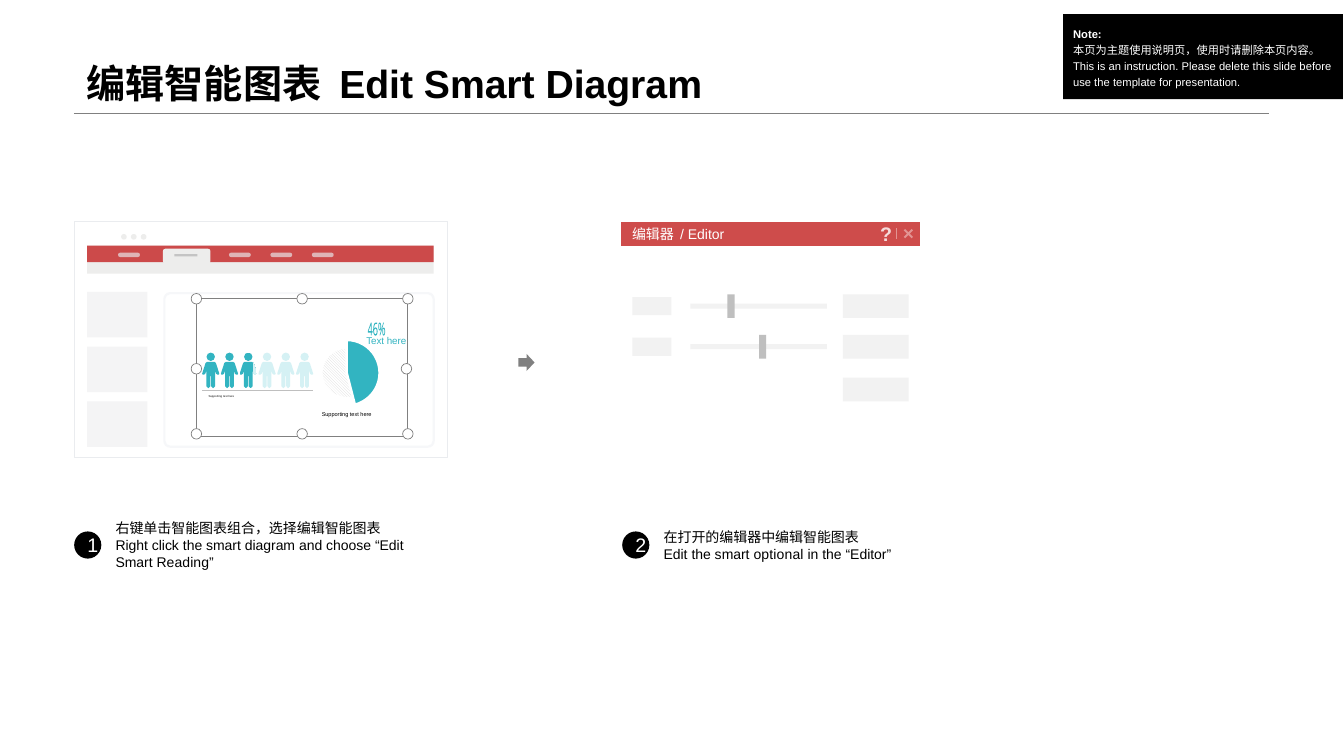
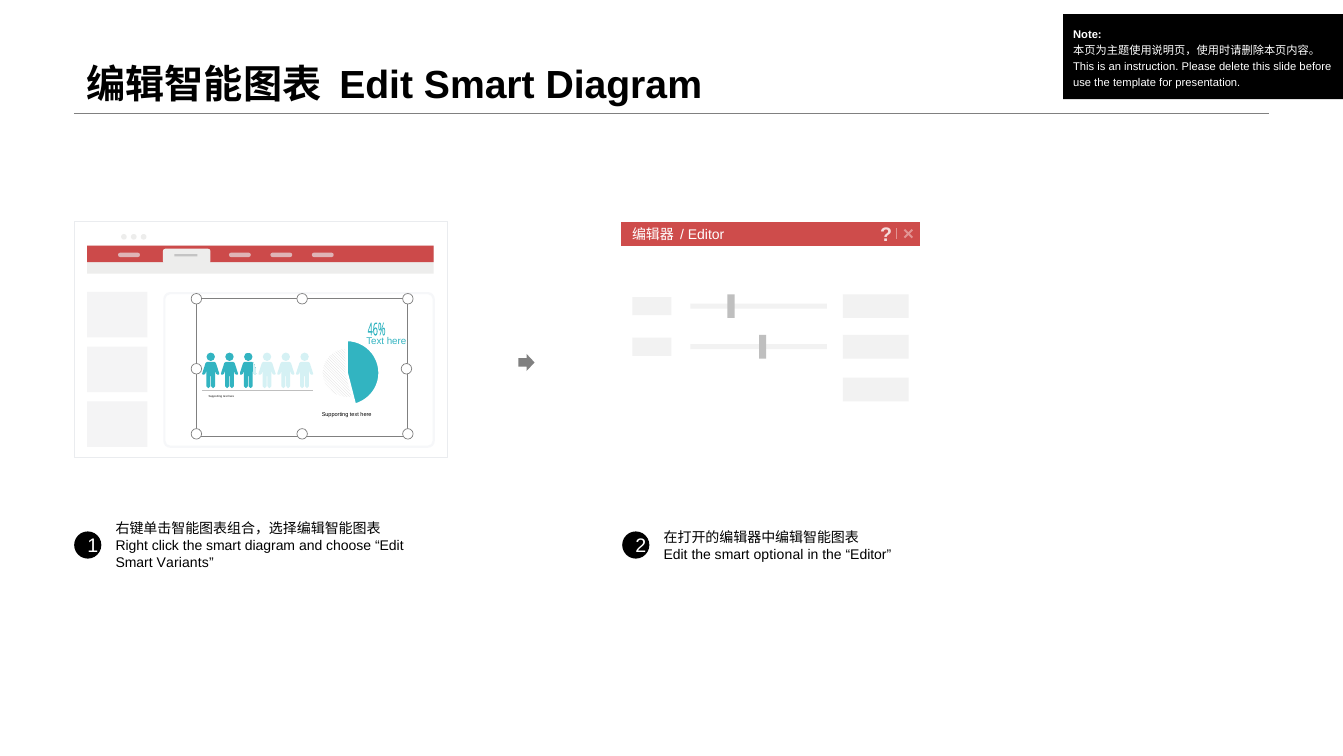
Reading: Reading -> Variants
